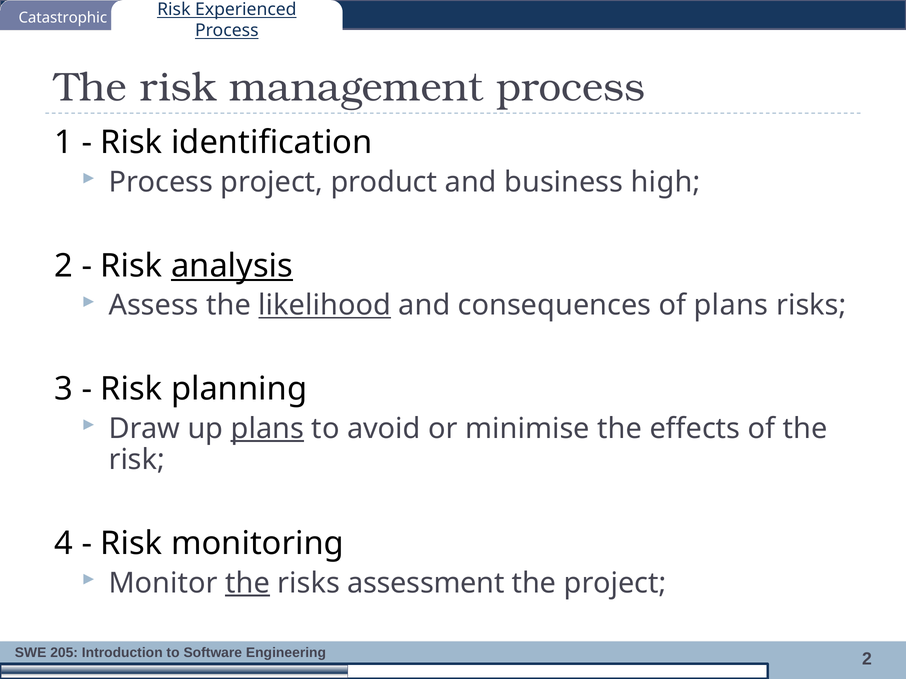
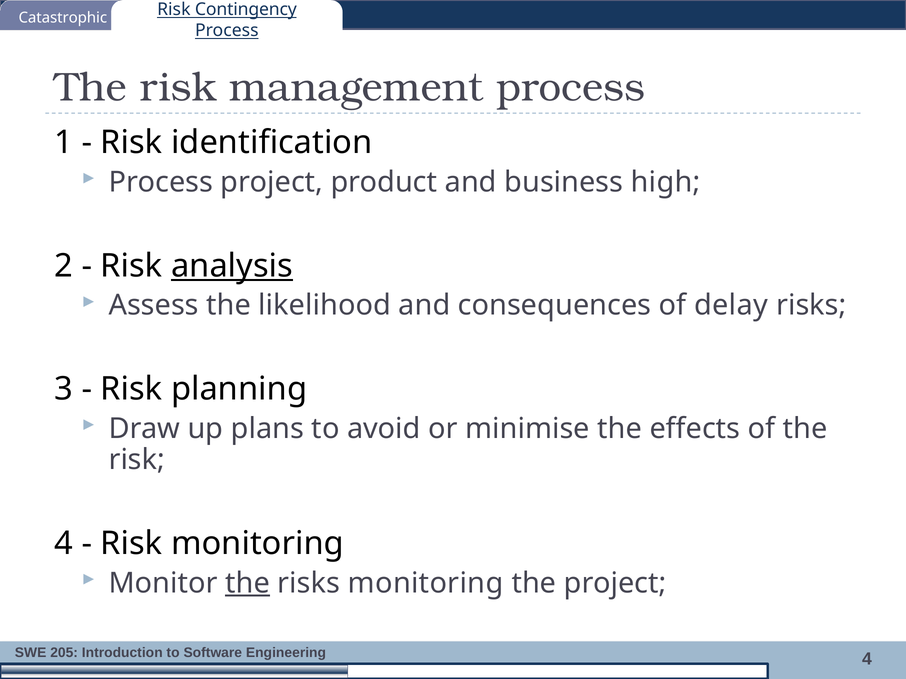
Experienced: Experienced -> Contingency
likelihood underline: present -> none
of plans: plans -> delay
plans at (267, 429) underline: present -> none
risks assessment: assessment -> monitoring
2 at (867, 660): 2 -> 4
